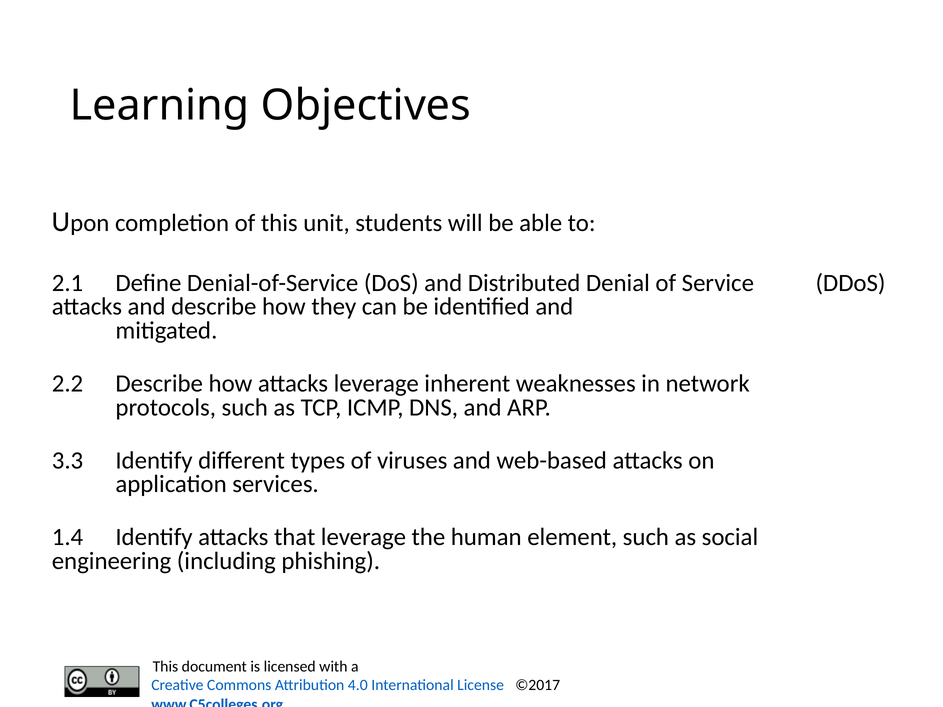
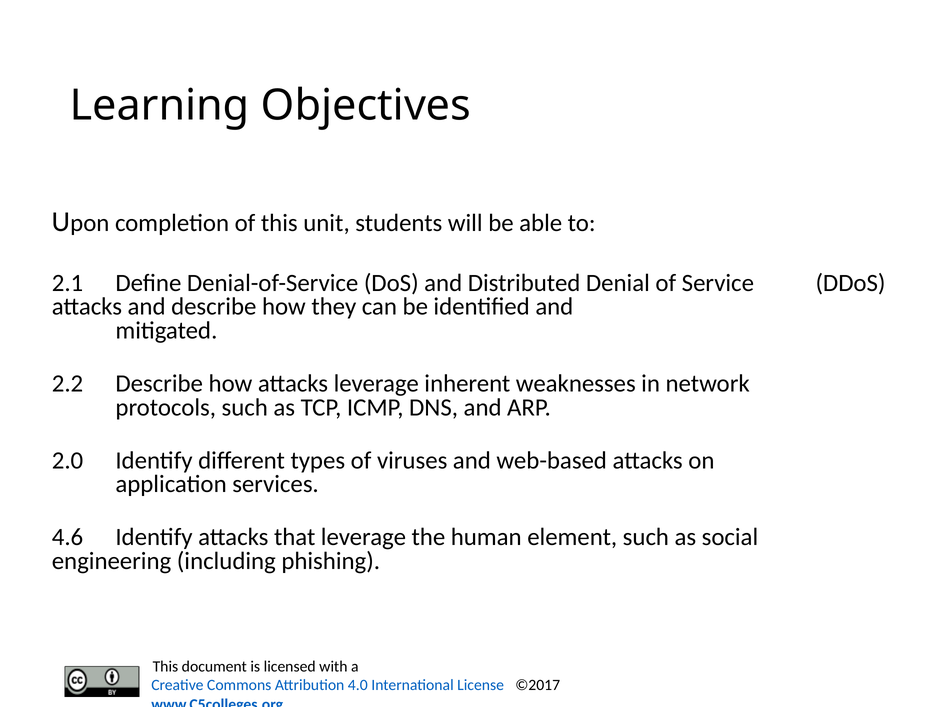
3.3: 3.3 -> 2.0
1.4: 1.4 -> 4.6
